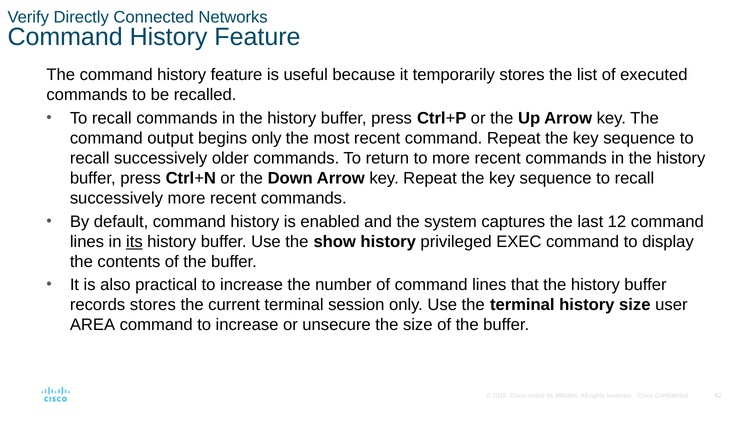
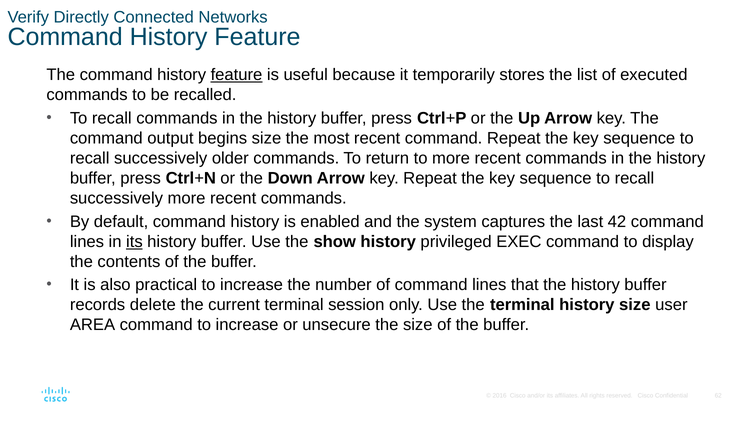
feature at (236, 75) underline: none -> present
begins only: only -> size
12: 12 -> 42
records stores: stores -> delete
